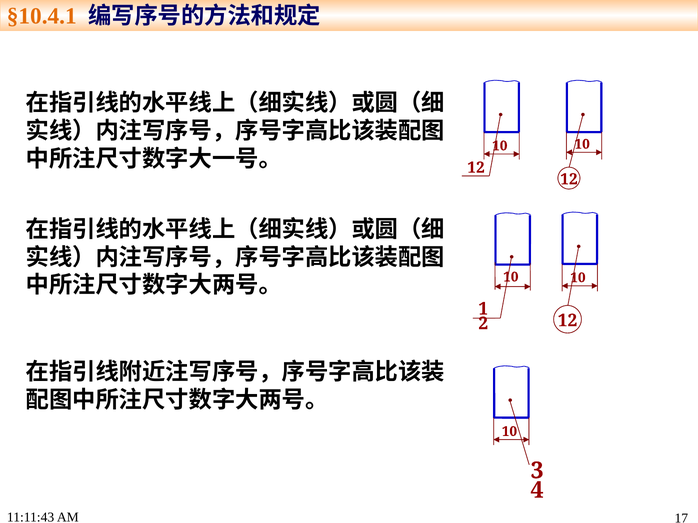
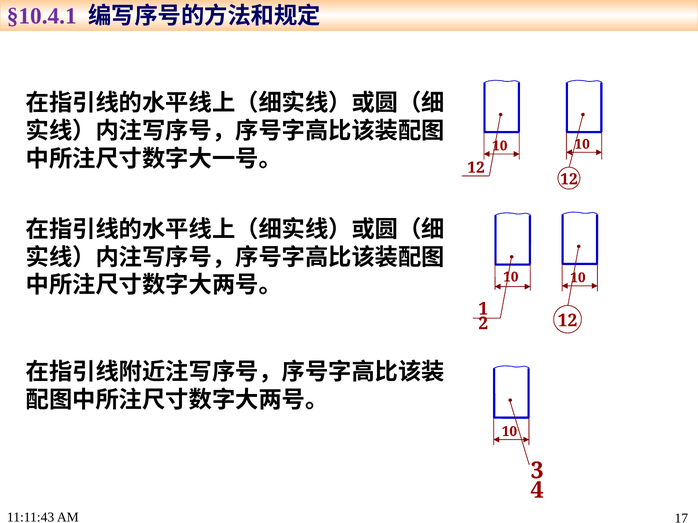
§10.4.1 colour: orange -> purple
